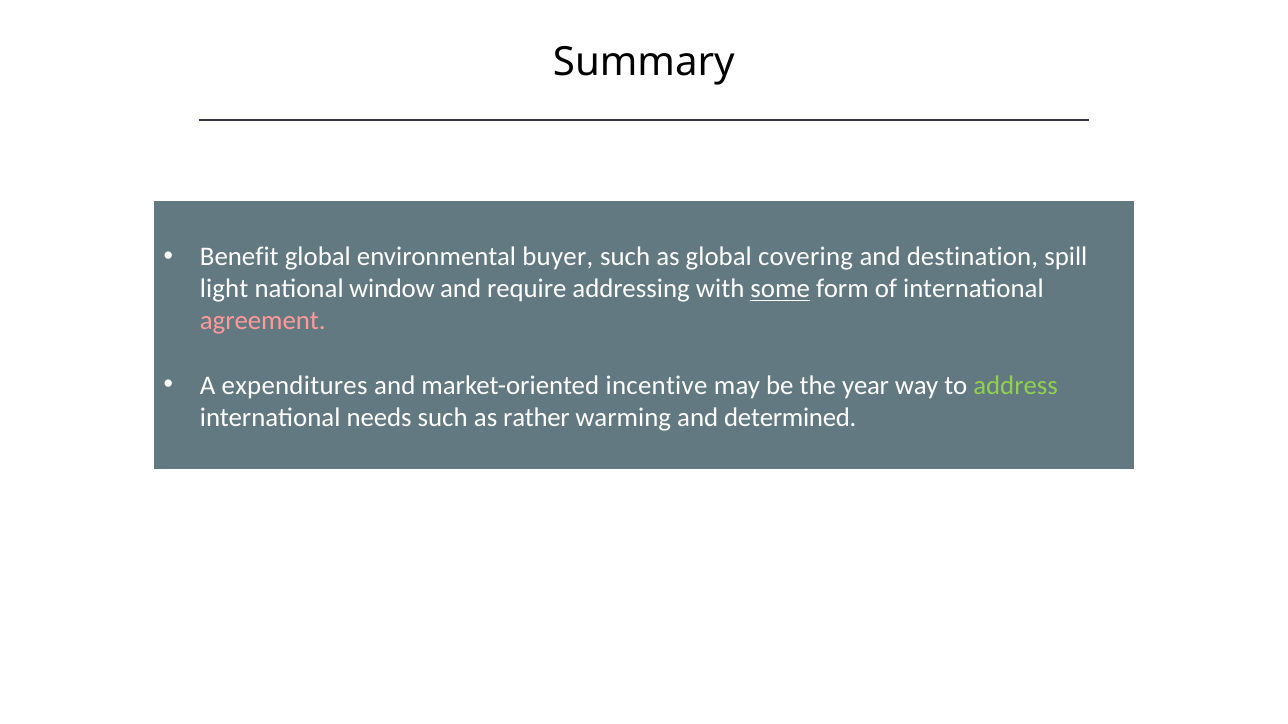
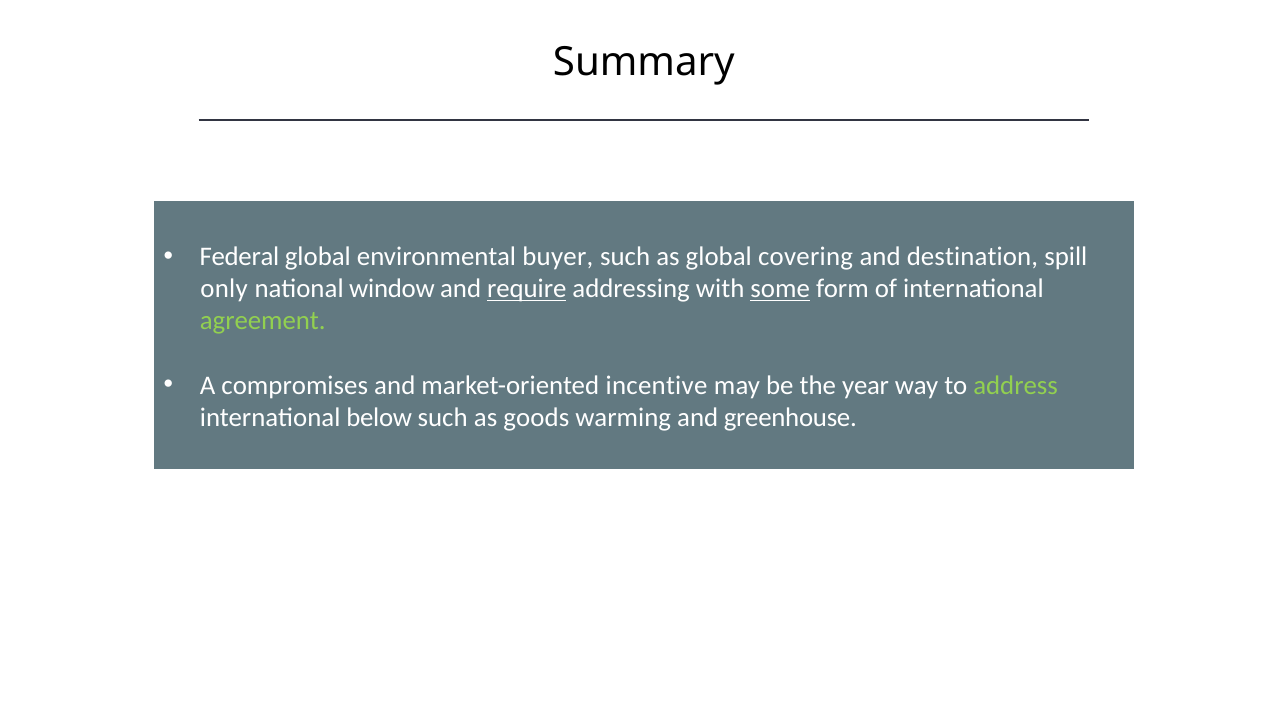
Benefit: Benefit -> Federal
light: light -> only
require underline: none -> present
agreement colour: pink -> light green
expenditures: expenditures -> compromises
needs: needs -> below
rather: rather -> goods
determined: determined -> greenhouse
